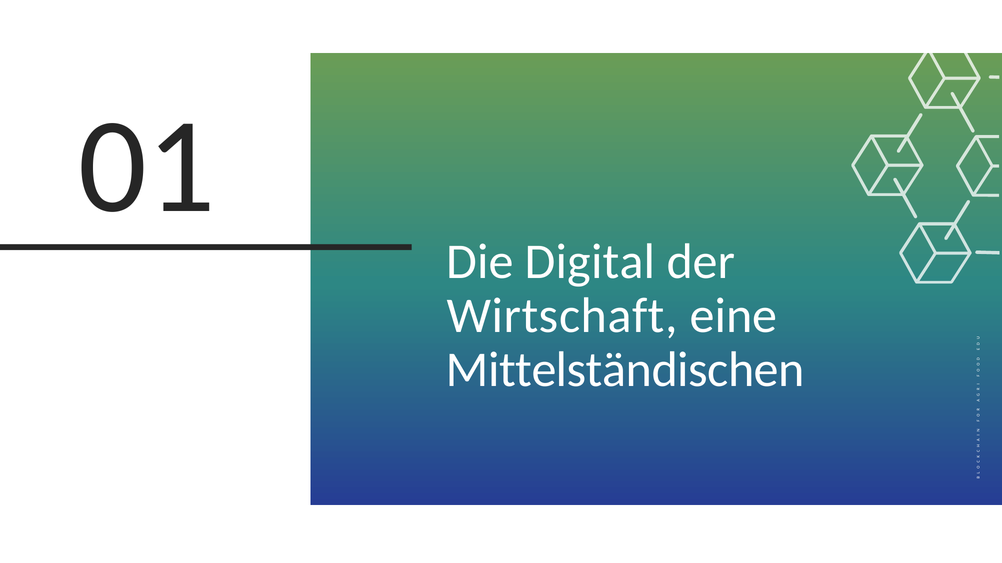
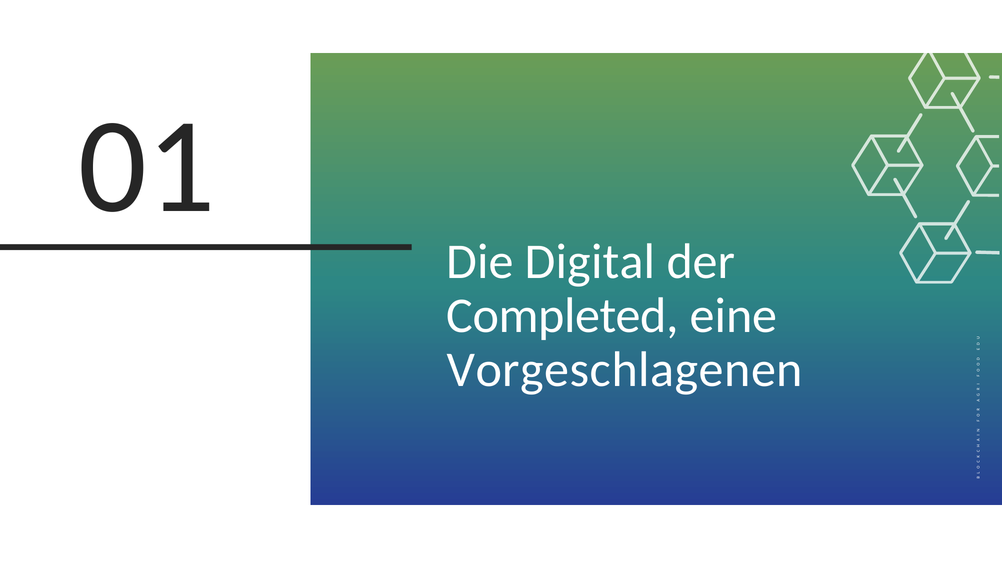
Wirtschaft: Wirtschaft -> Completed
Mittelständischen: Mittelständischen -> Vorgeschlagenen
